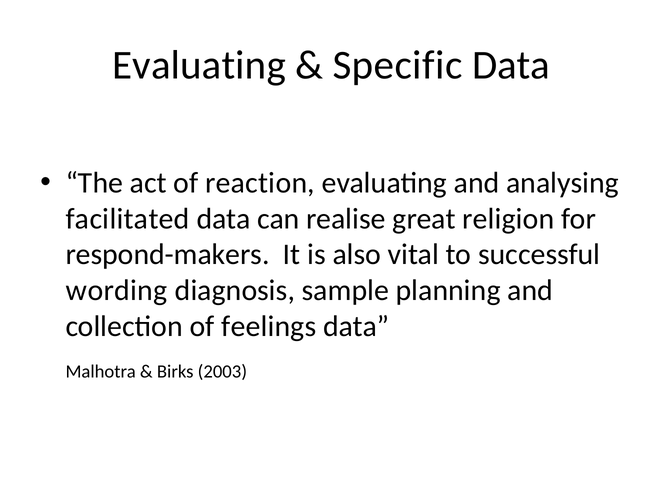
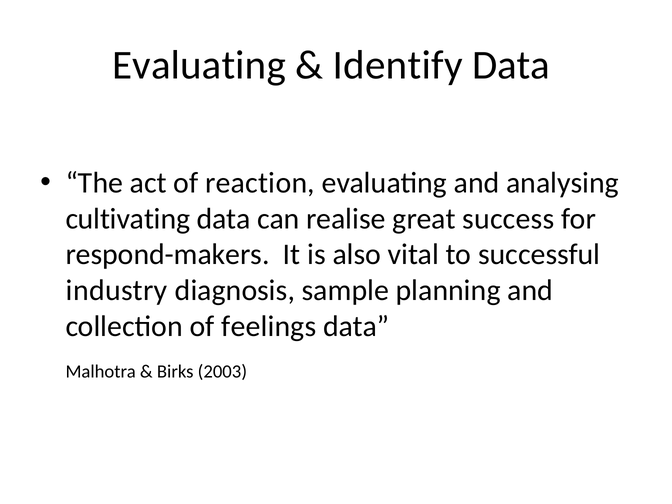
Specific: Specific -> Identify
facilitated: facilitated -> cultivating
religion: religion -> success
wording: wording -> industry
